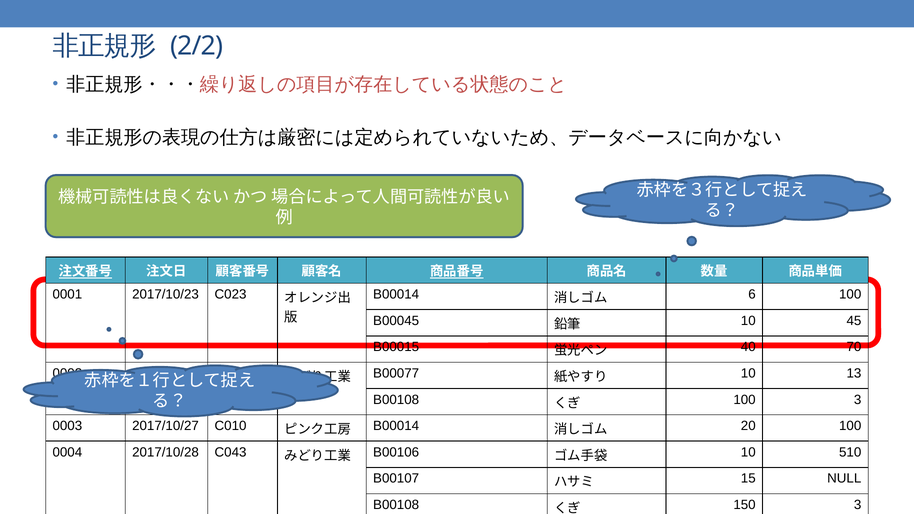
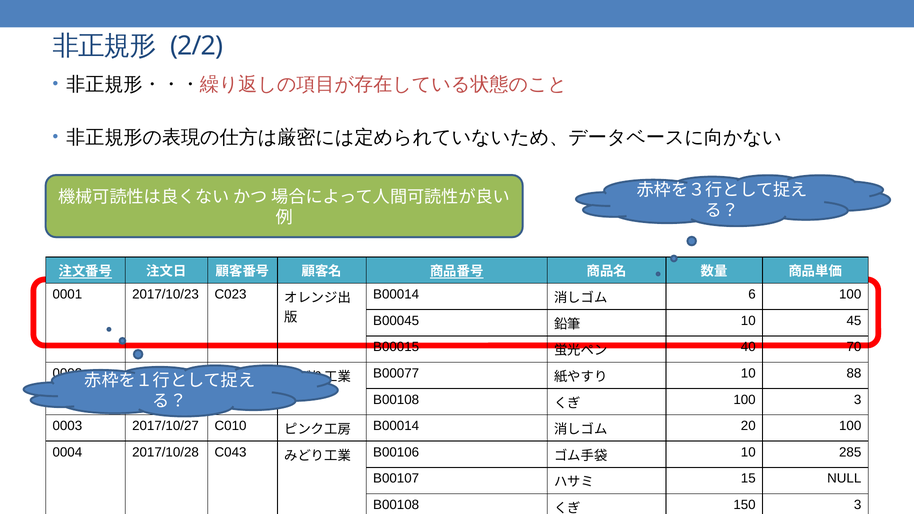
13: 13 -> 88
510: 510 -> 285
